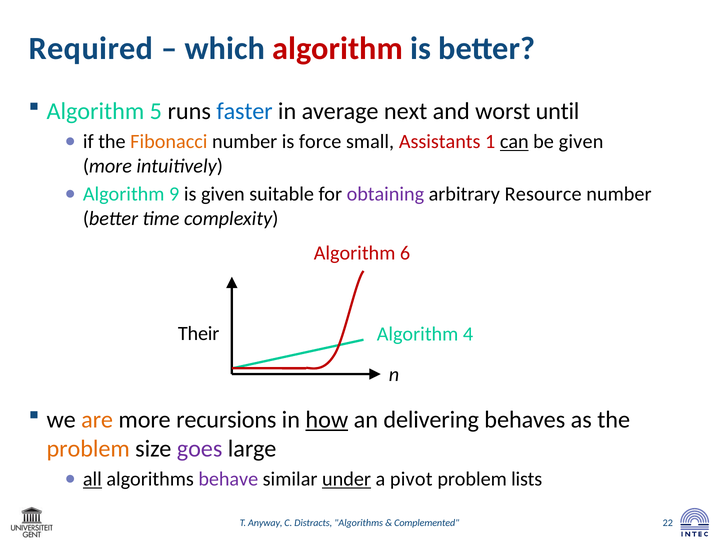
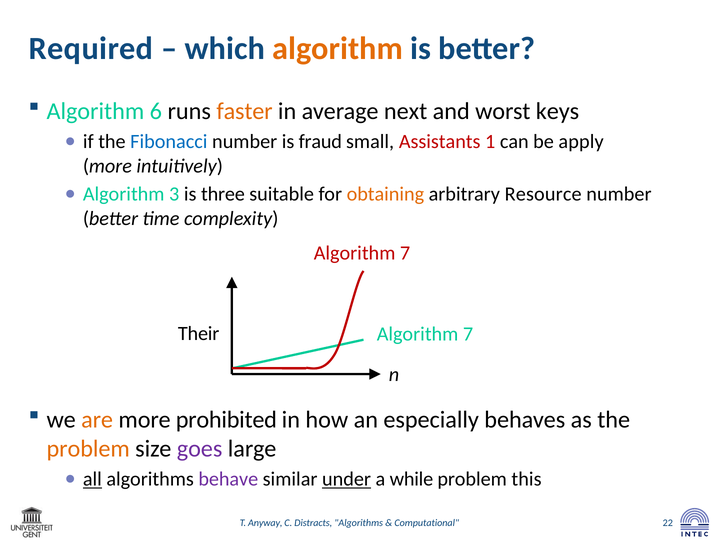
algorithm at (338, 48) colour: red -> orange
5: 5 -> 6
faster colour: blue -> orange
until: until -> keys
Fibonacci colour: orange -> blue
force: force -> fraud
can underline: present -> none
be given: given -> apply
9: 9 -> 3
is given: given -> three
obtaining colour: purple -> orange
6 at (405, 253): 6 -> 7
4 at (468, 334): 4 -> 7
recursions: recursions -> prohibited
how underline: present -> none
delivering: delivering -> especially
pivot: pivot -> while
lists: lists -> this
Complemented: Complemented -> Computational
